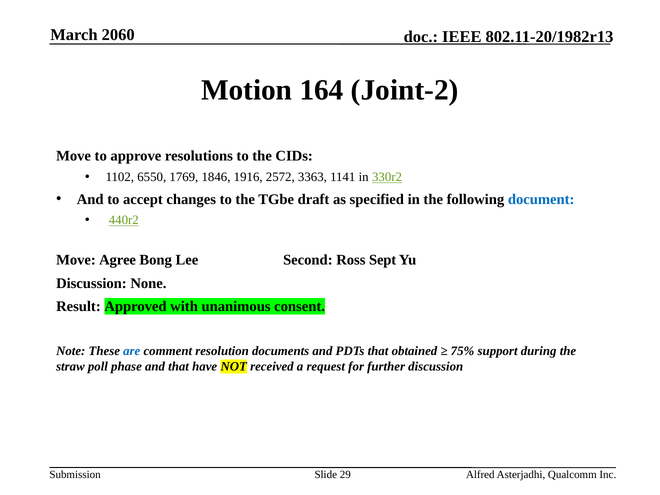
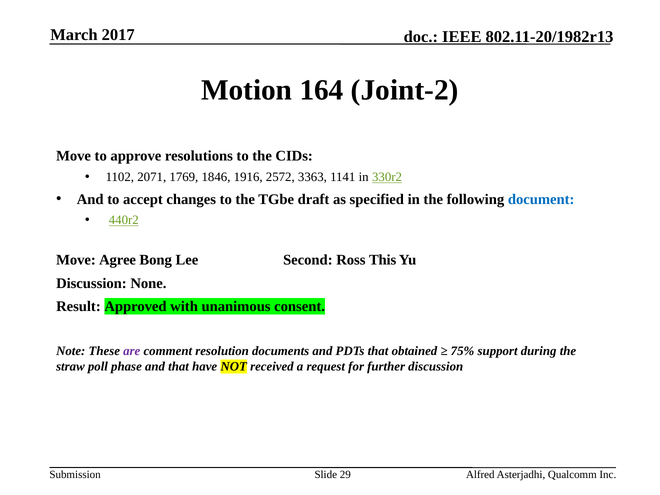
2060: 2060 -> 2017
6550: 6550 -> 2071
Sept: Sept -> This
are colour: blue -> purple
